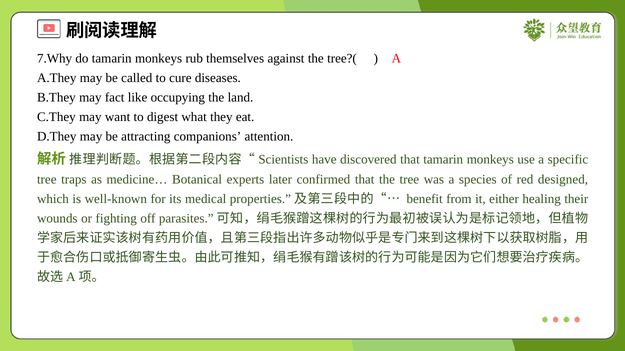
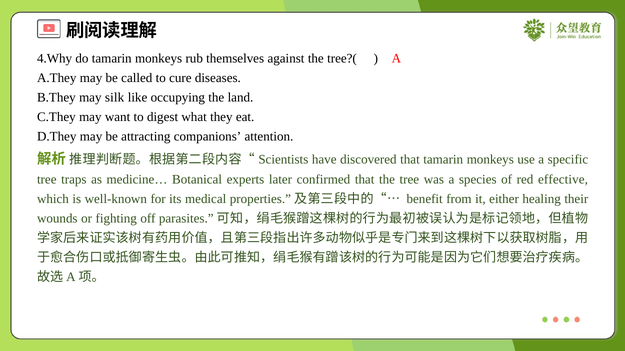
7.Why: 7.Why -> 4.Why
fact: fact -> silk
designed: designed -> effective
